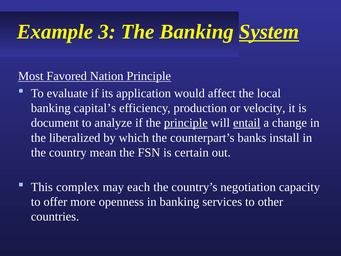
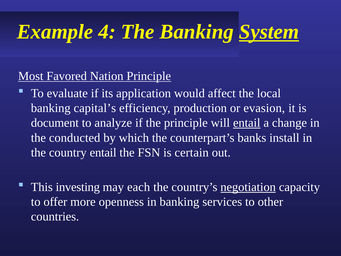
3: 3 -> 4
velocity: velocity -> evasion
principle at (186, 123) underline: present -> none
liberalized: liberalized -> conducted
country mean: mean -> entail
complex: complex -> investing
negotiation underline: none -> present
